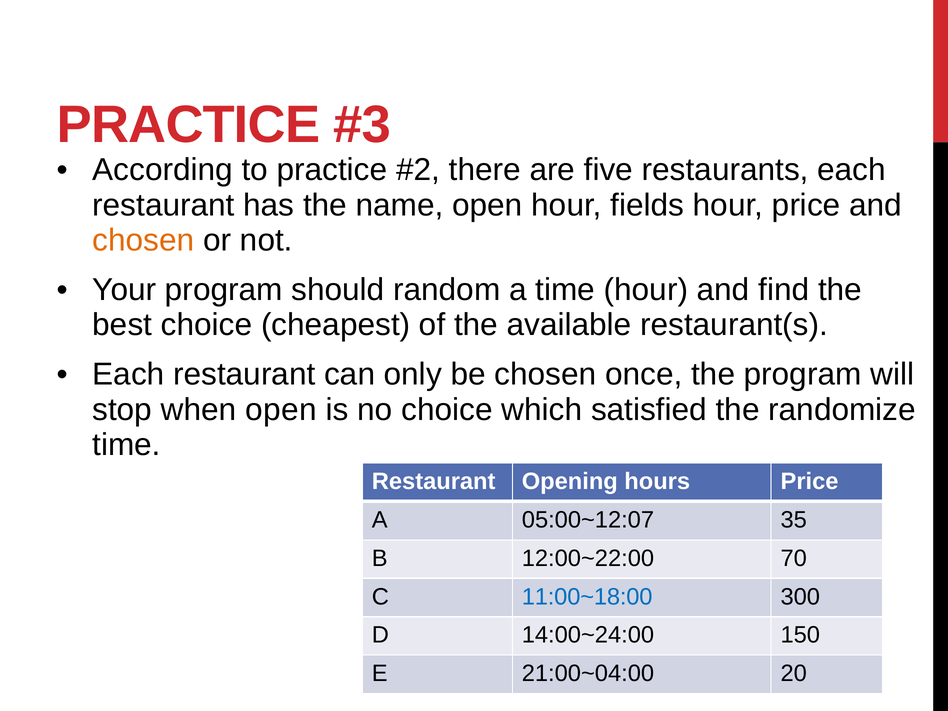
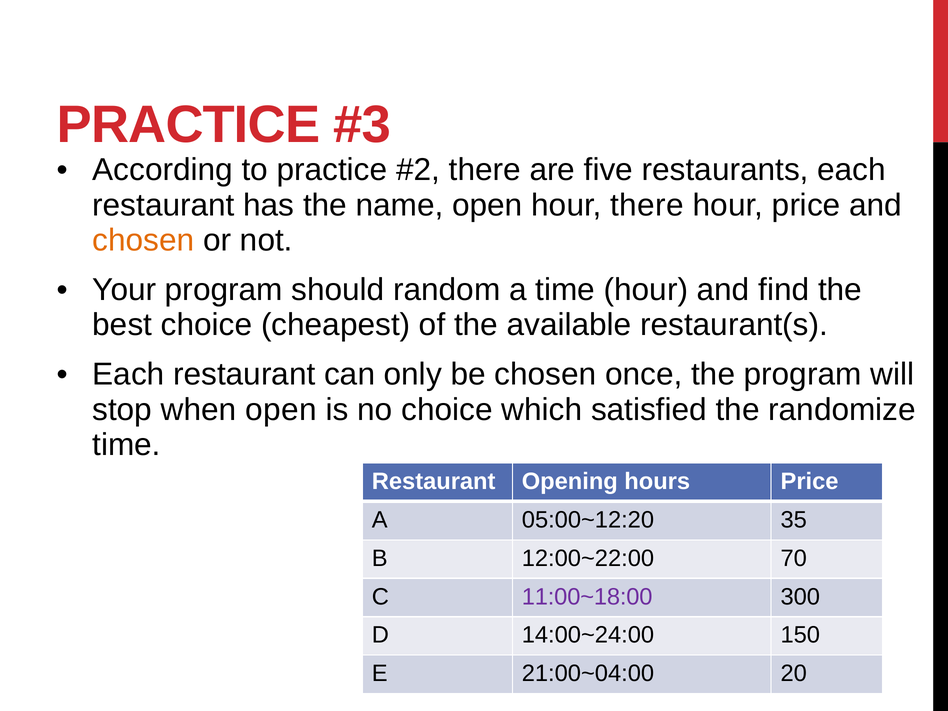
hour fields: fields -> there
05:00~12:07: 05:00~12:07 -> 05:00~12:20
11:00~18:00 colour: blue -> purple
